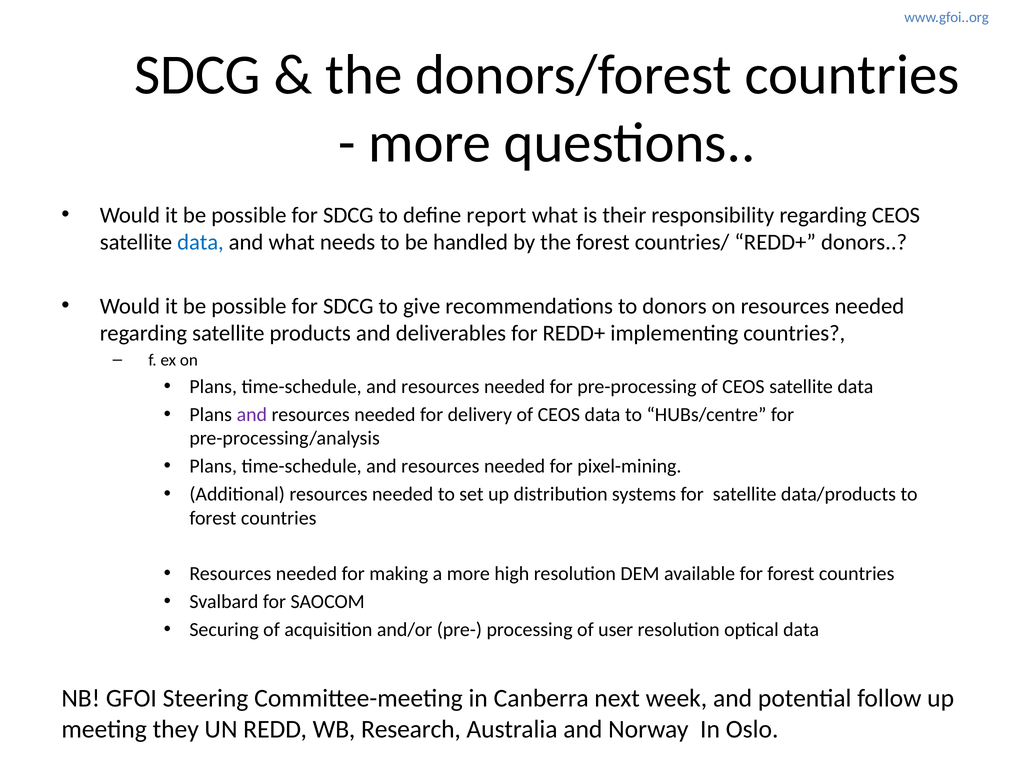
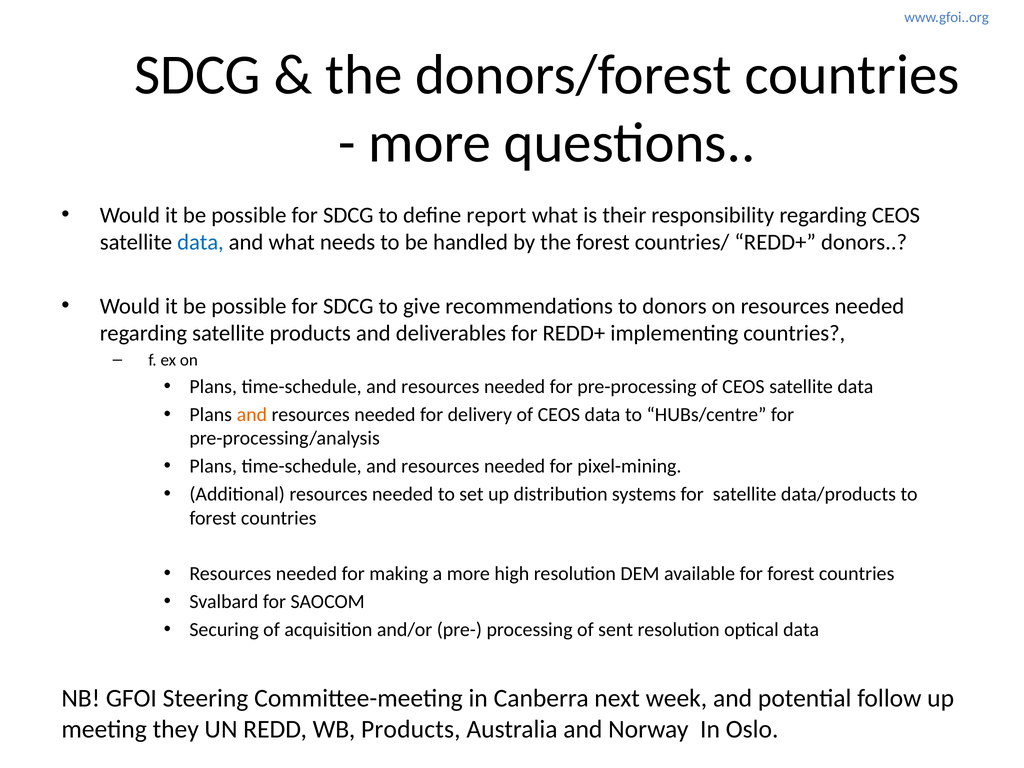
and at (252, 415) colour: purple -> orange
user: user -> sent
WB Research: Research -> Products
